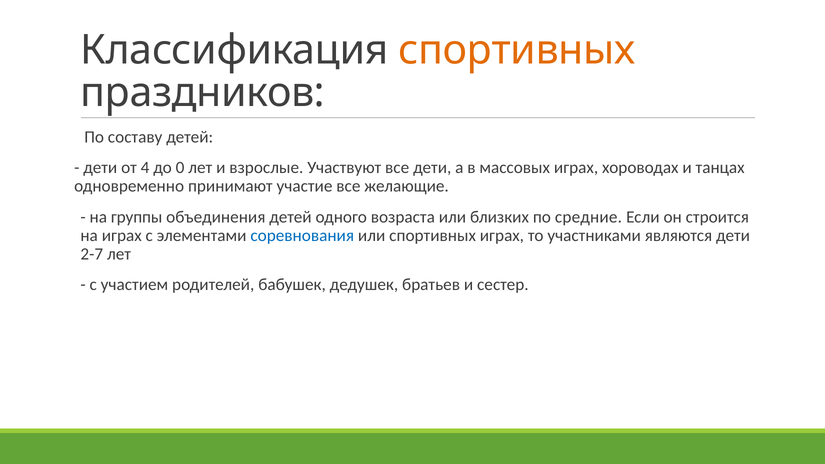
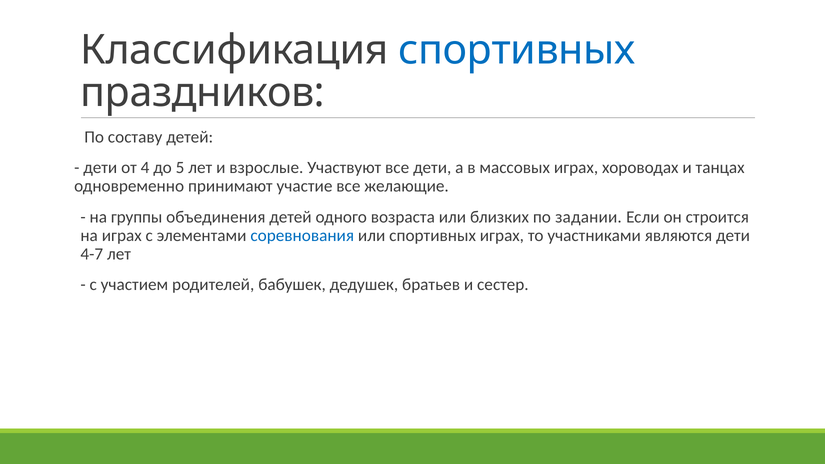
спортивных at (517, 50) colour: orange -> blue
0: 0 -> 5
средние: средние -> задании
2-7: 2-7 -> 4-7
